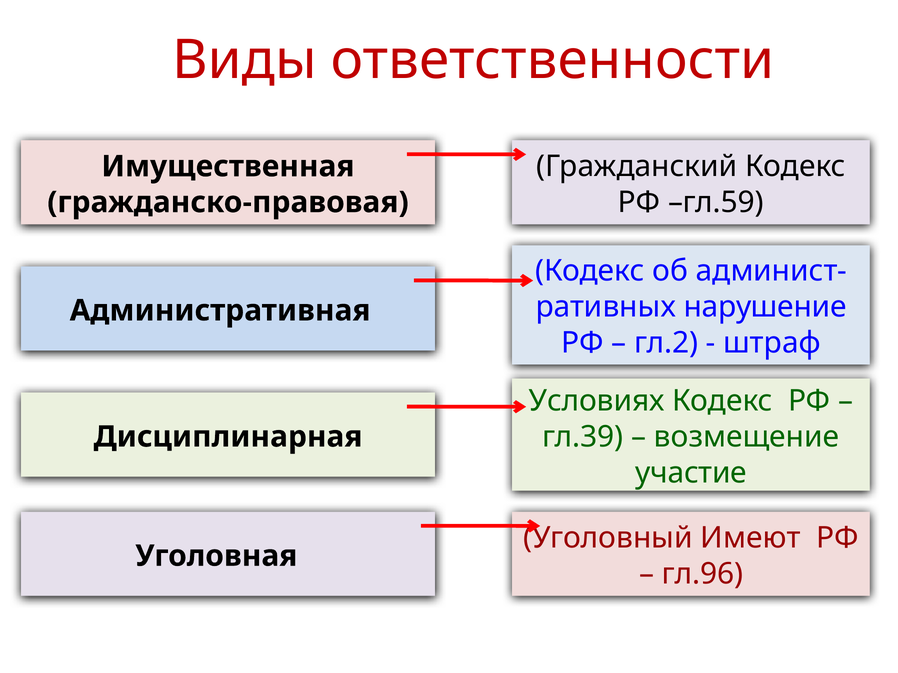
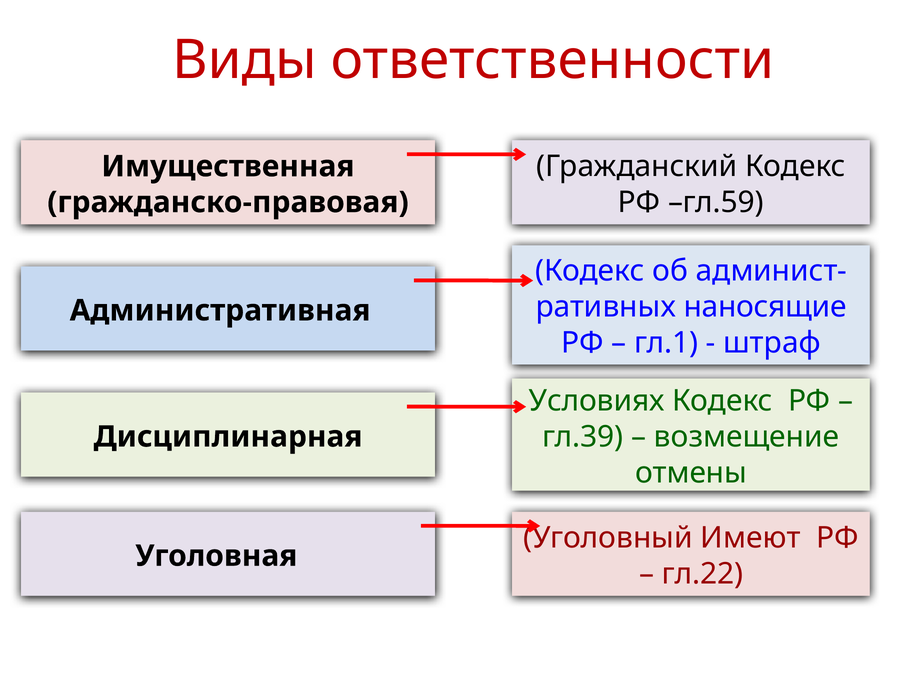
нарушение: нарушение -> наносящие
гл.2: гл.2 -> гл.1
участие: участие -> отмены
гл.96: гл.96 -> гл.22
